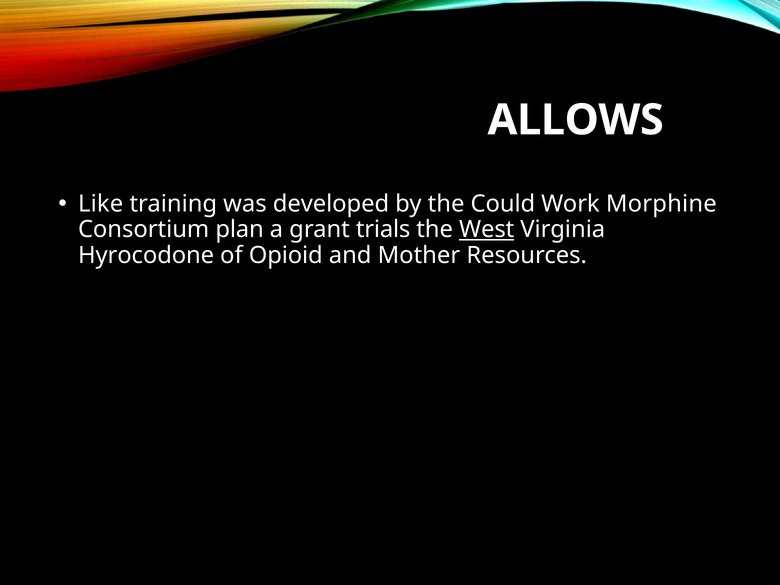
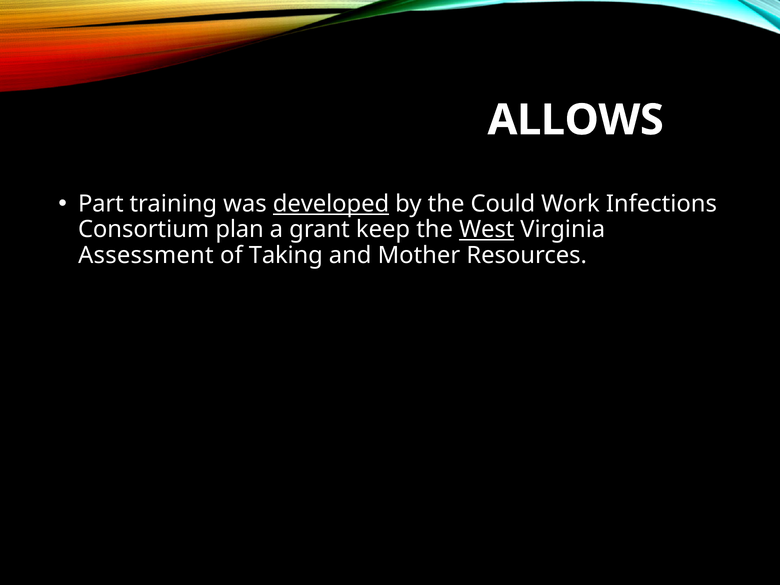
Like: Like -> Part
developed underline: none -> present
Morphine: Morphine -> Infections
trials: trials -> keep
Hyrocodone: Hyrocodone -> Assessment
Opioid: Opioid -> Taking
